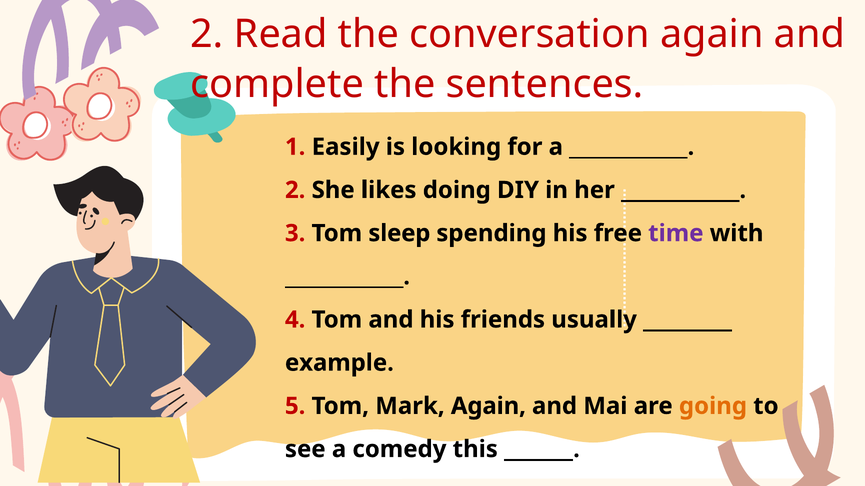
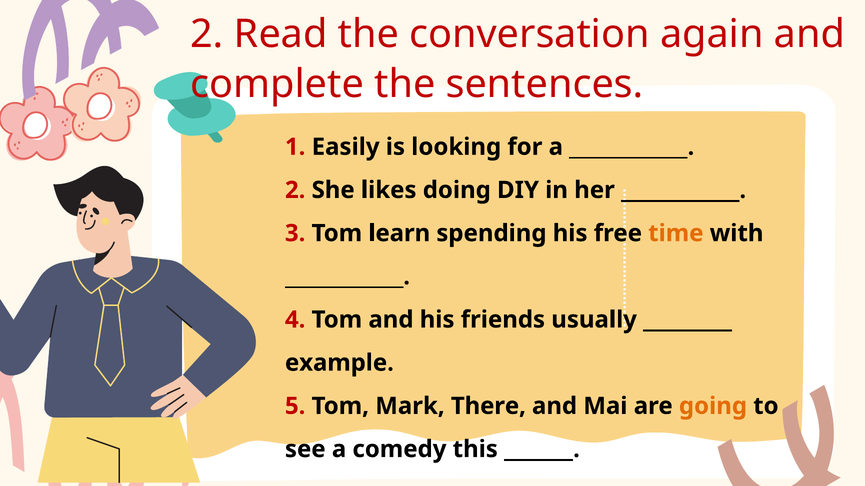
sleep: sleep -> learn
time colour: purple -> orange
Mark Again: Again -> There
